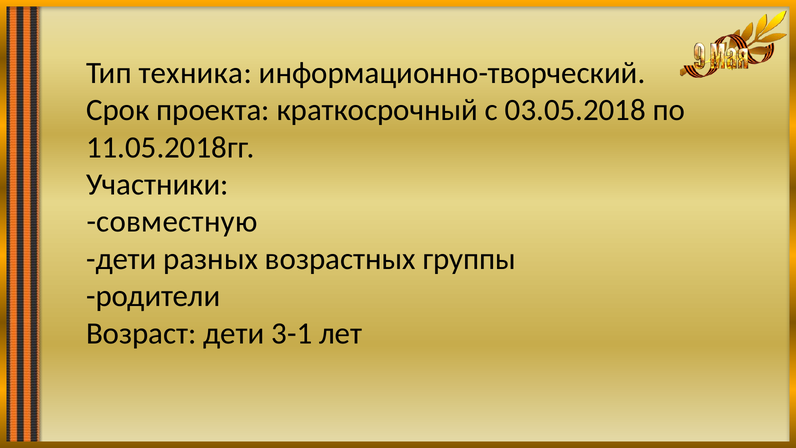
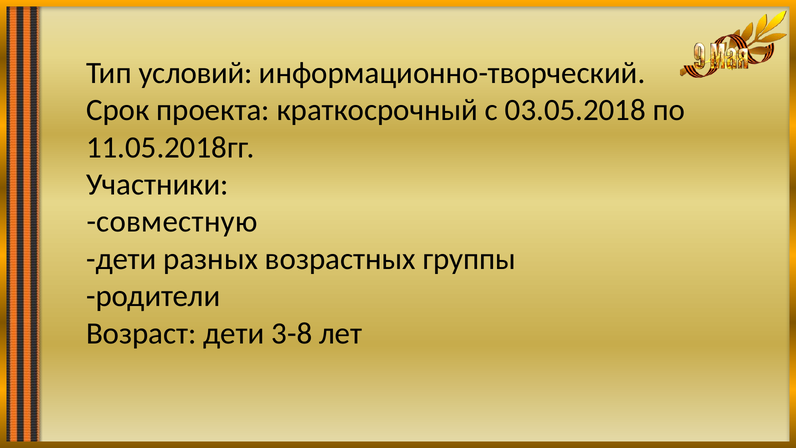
техника: техника -> условий
3-1: 3-1 -> 3-8
